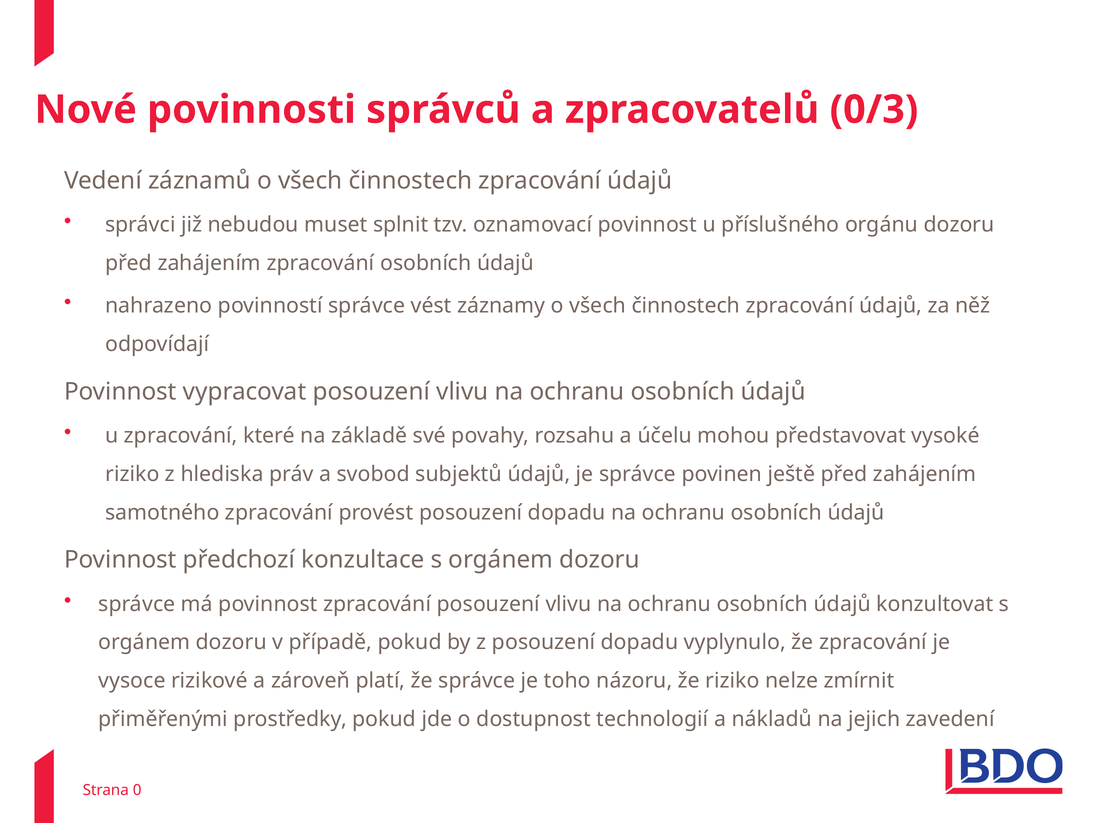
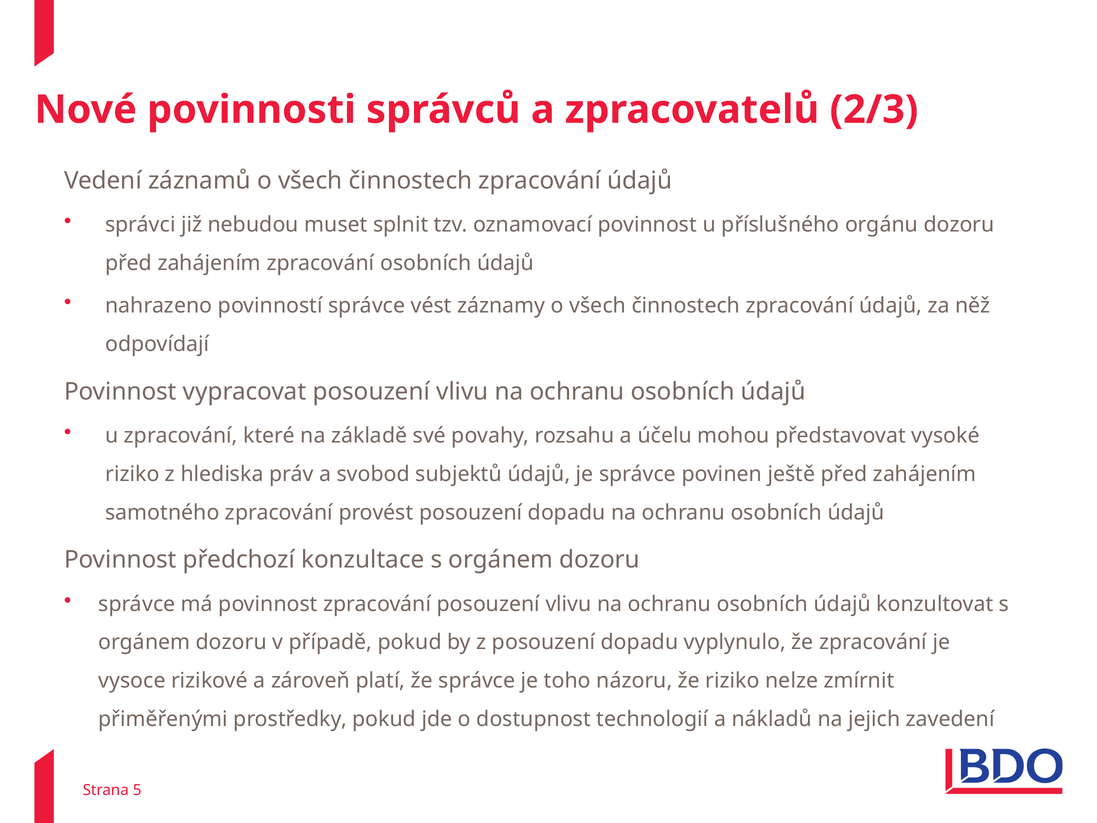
0/3: 0/3 -> 2/3
0: 0 -> 5
